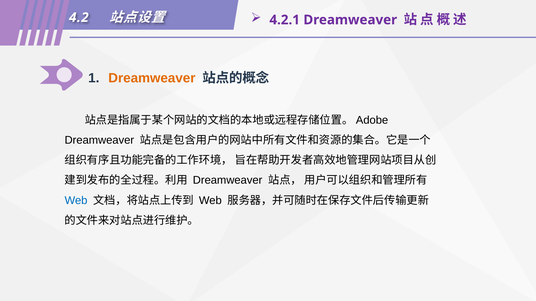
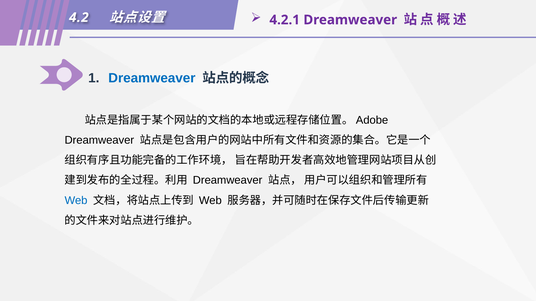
Dreamweaver at (152, 78) colour: orange -> blue
